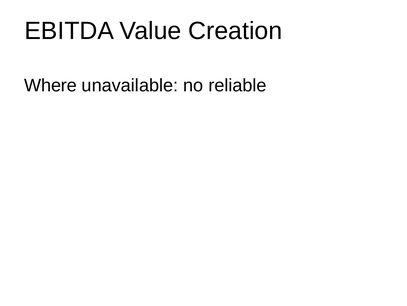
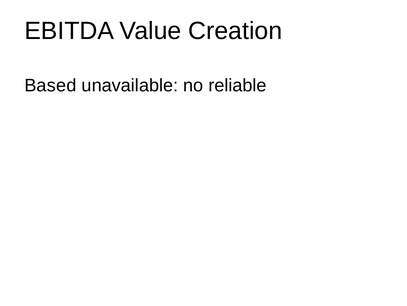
Where: Where -> Based
